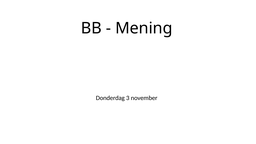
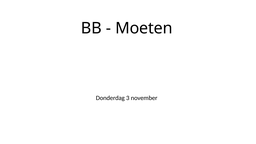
Mening: Mening -> Moeten
